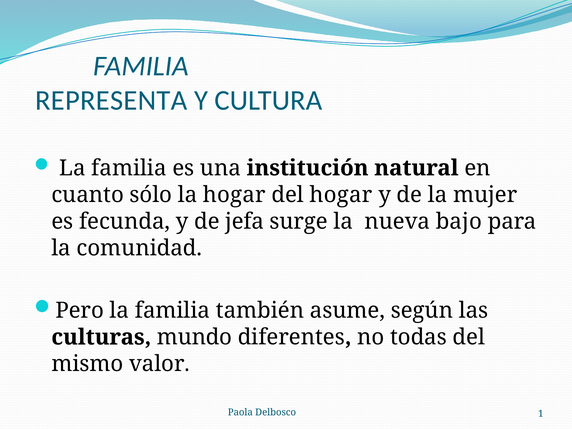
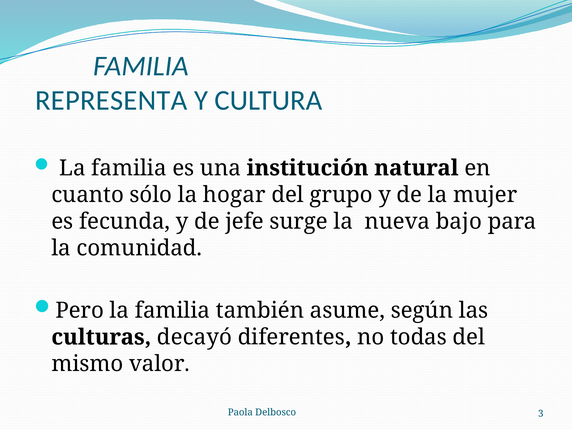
del hogar: hogar -> grupo
jefa: jefa -> jefe
mundo: mundo -> decayó
1: 1 -> 3
